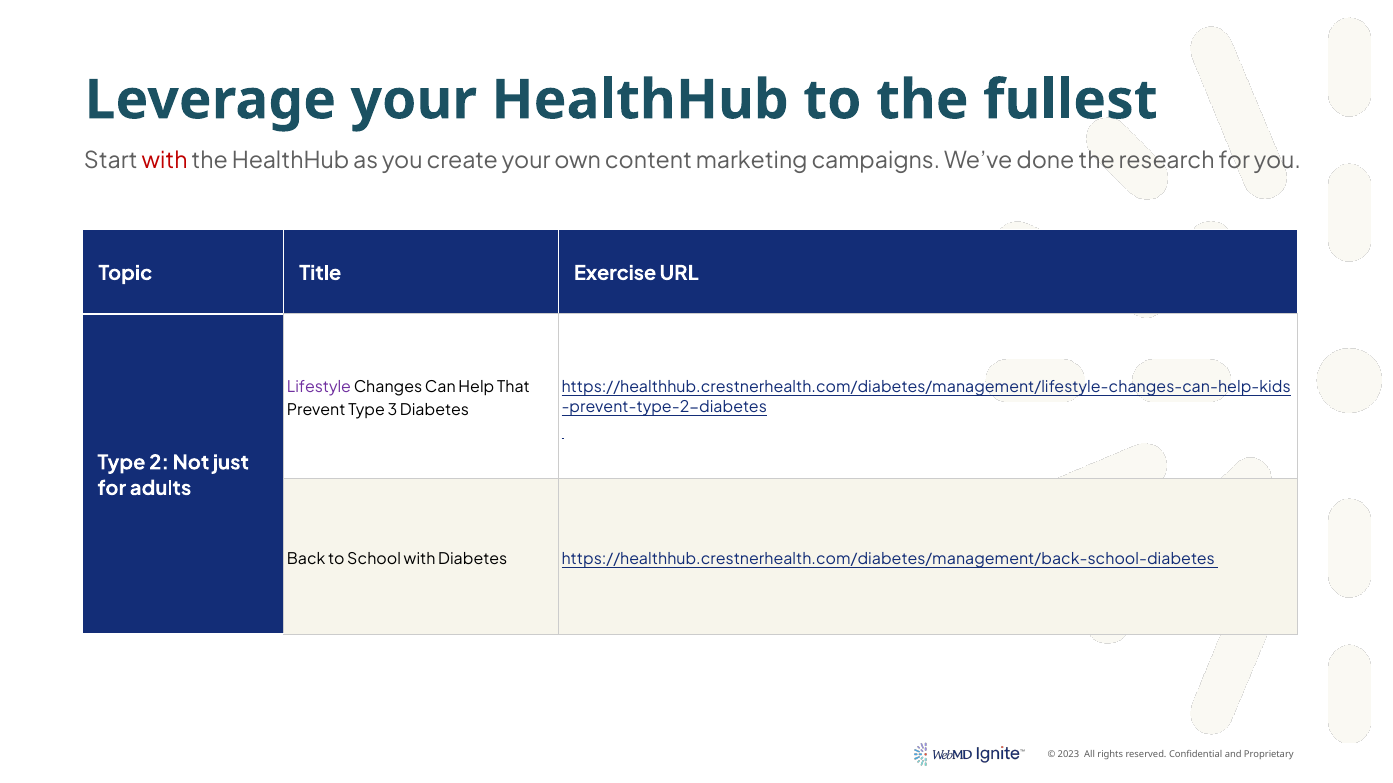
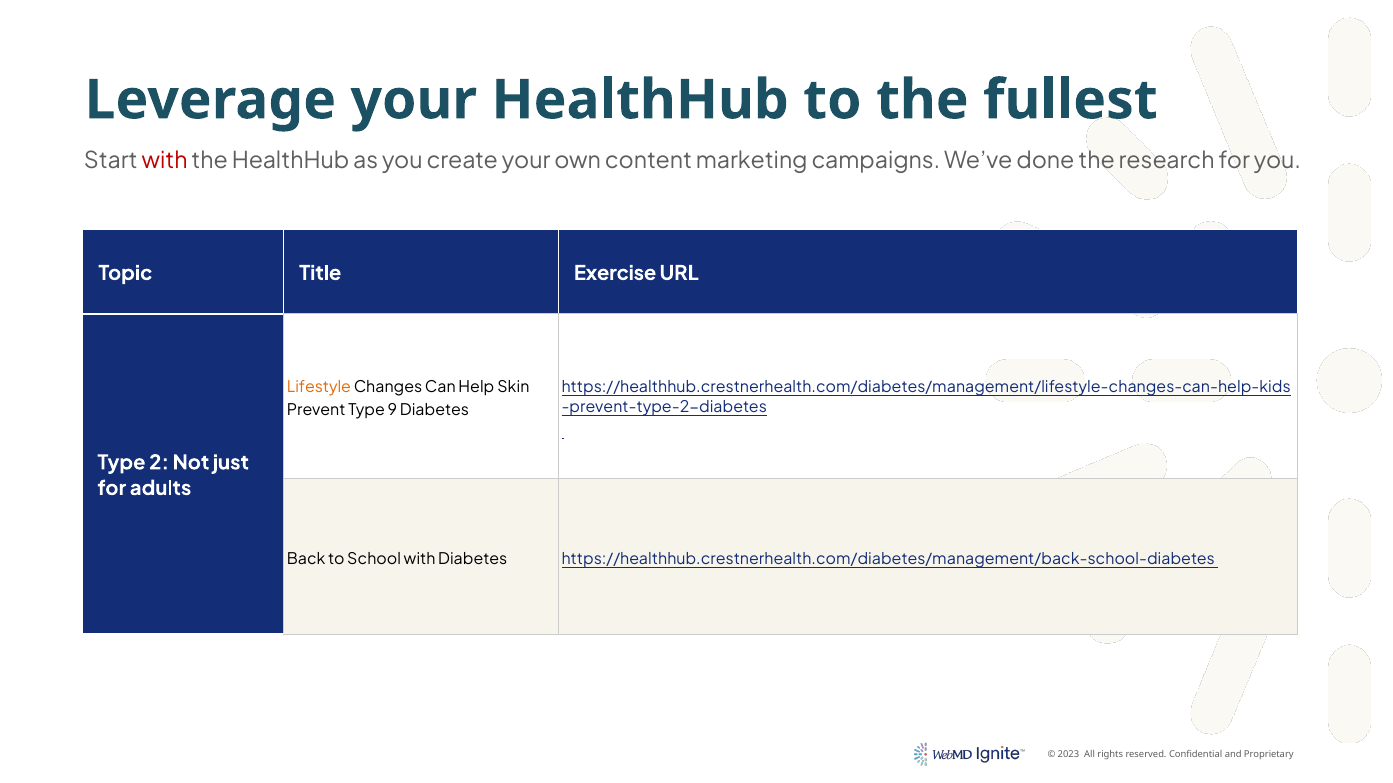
Lifestyle colour: purple -> orange
That: That -> Skin
3: 3 -> 9
